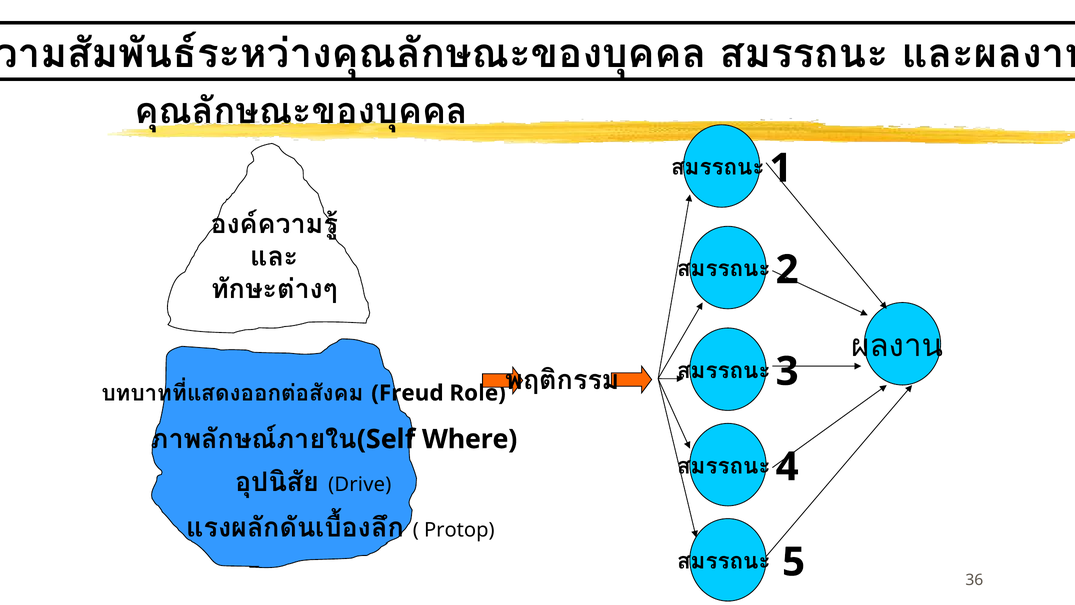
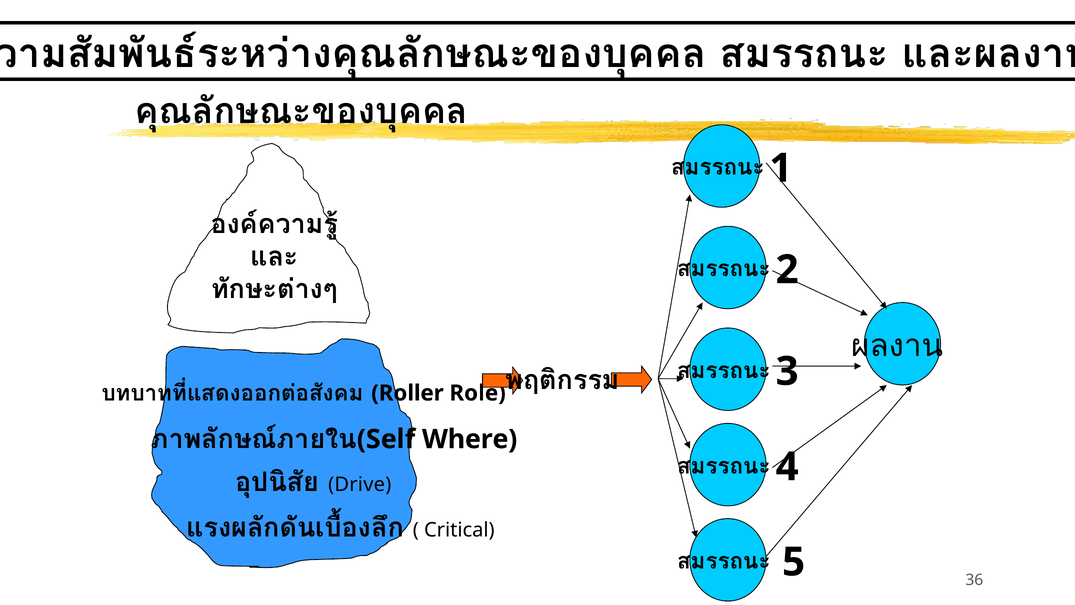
Freud: Freud -> Roller
Protop: Protop -> Critical
